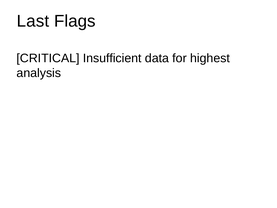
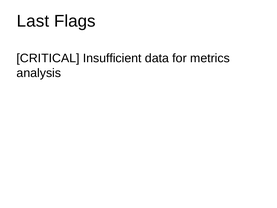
highest: highest -> metrics
